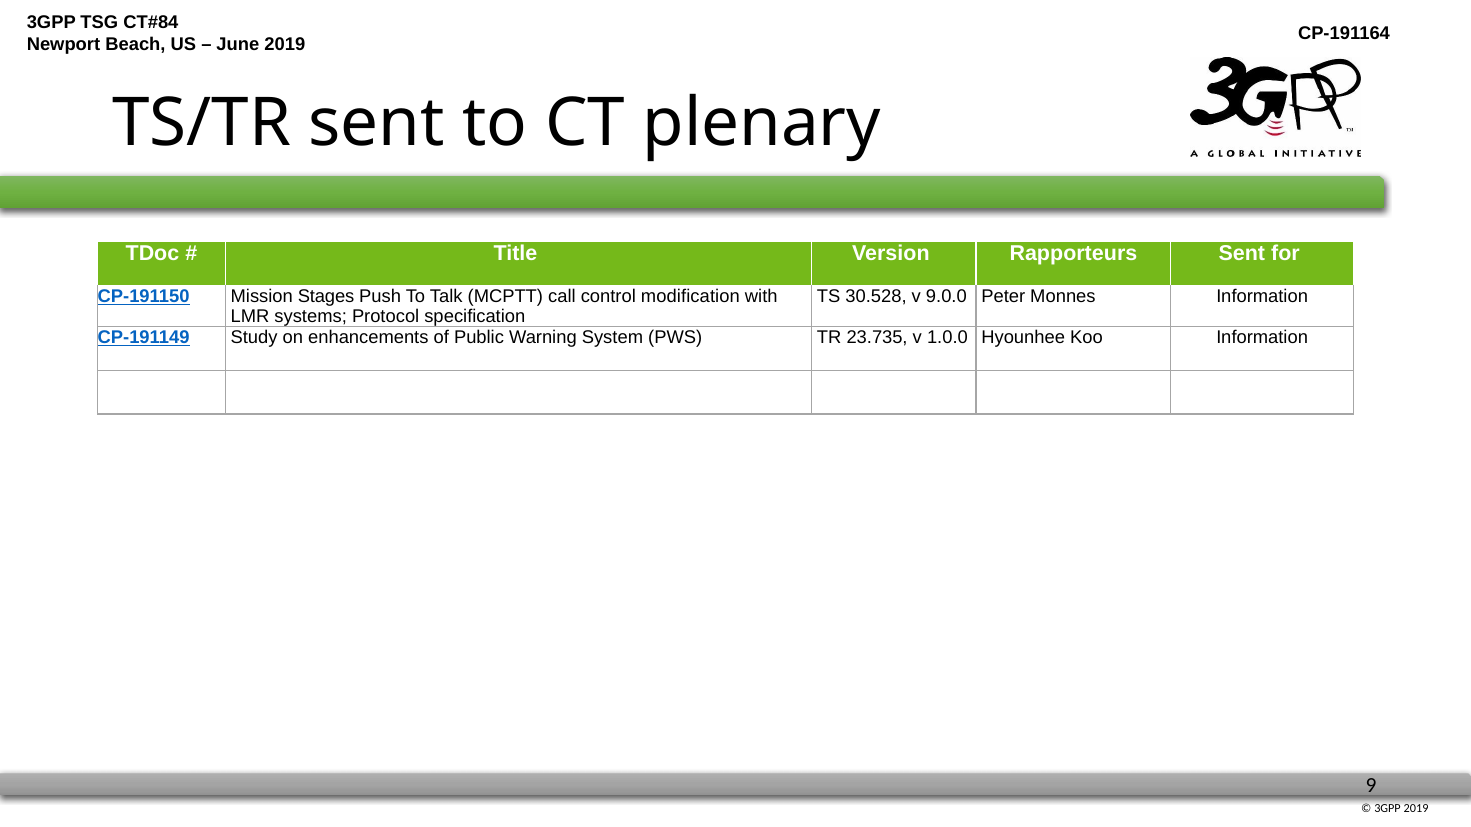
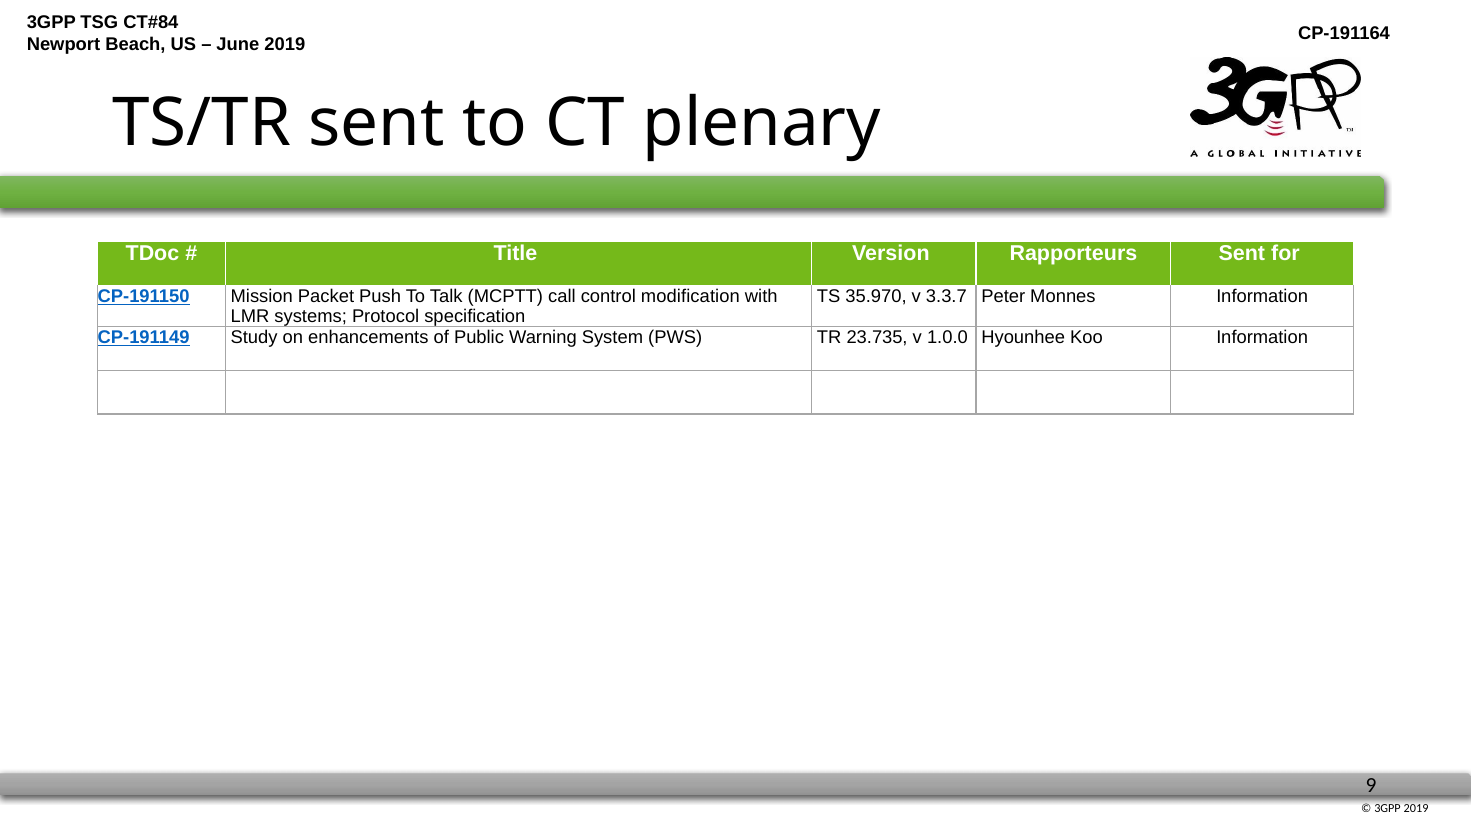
Stages: Stages -> Packet
30.528: 30.528 -> 35.970
9.0.0: 9.0.0 -> 3.3.7
